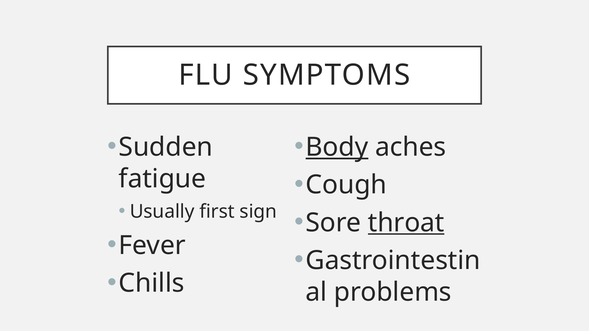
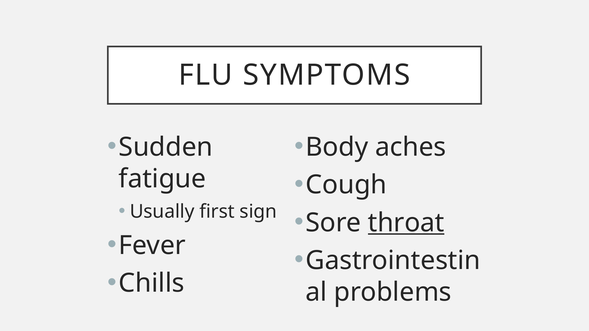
Body underline: present -> none
